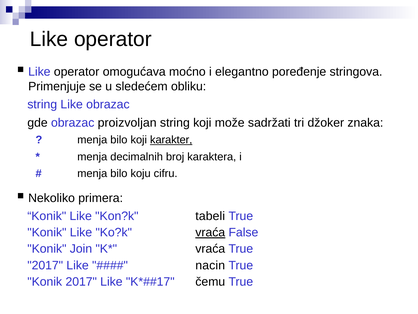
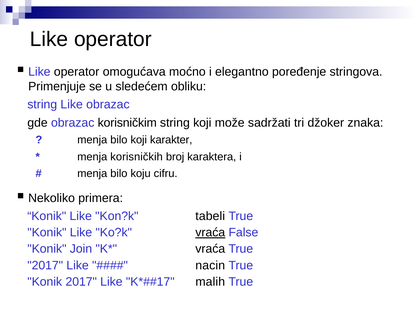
proizvoljan: proizvoljan -> korisničkim
karakter underline: present -> none
decimalnih: decimalnih -> korisničkih
čemu: čemu -> malih
